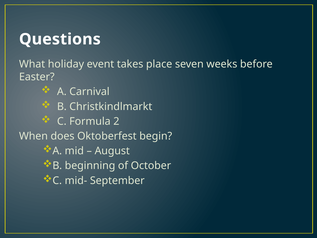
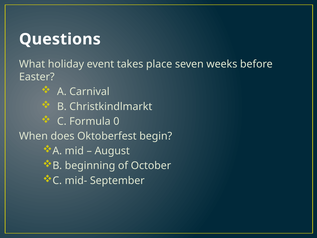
2: 2 -> 0
